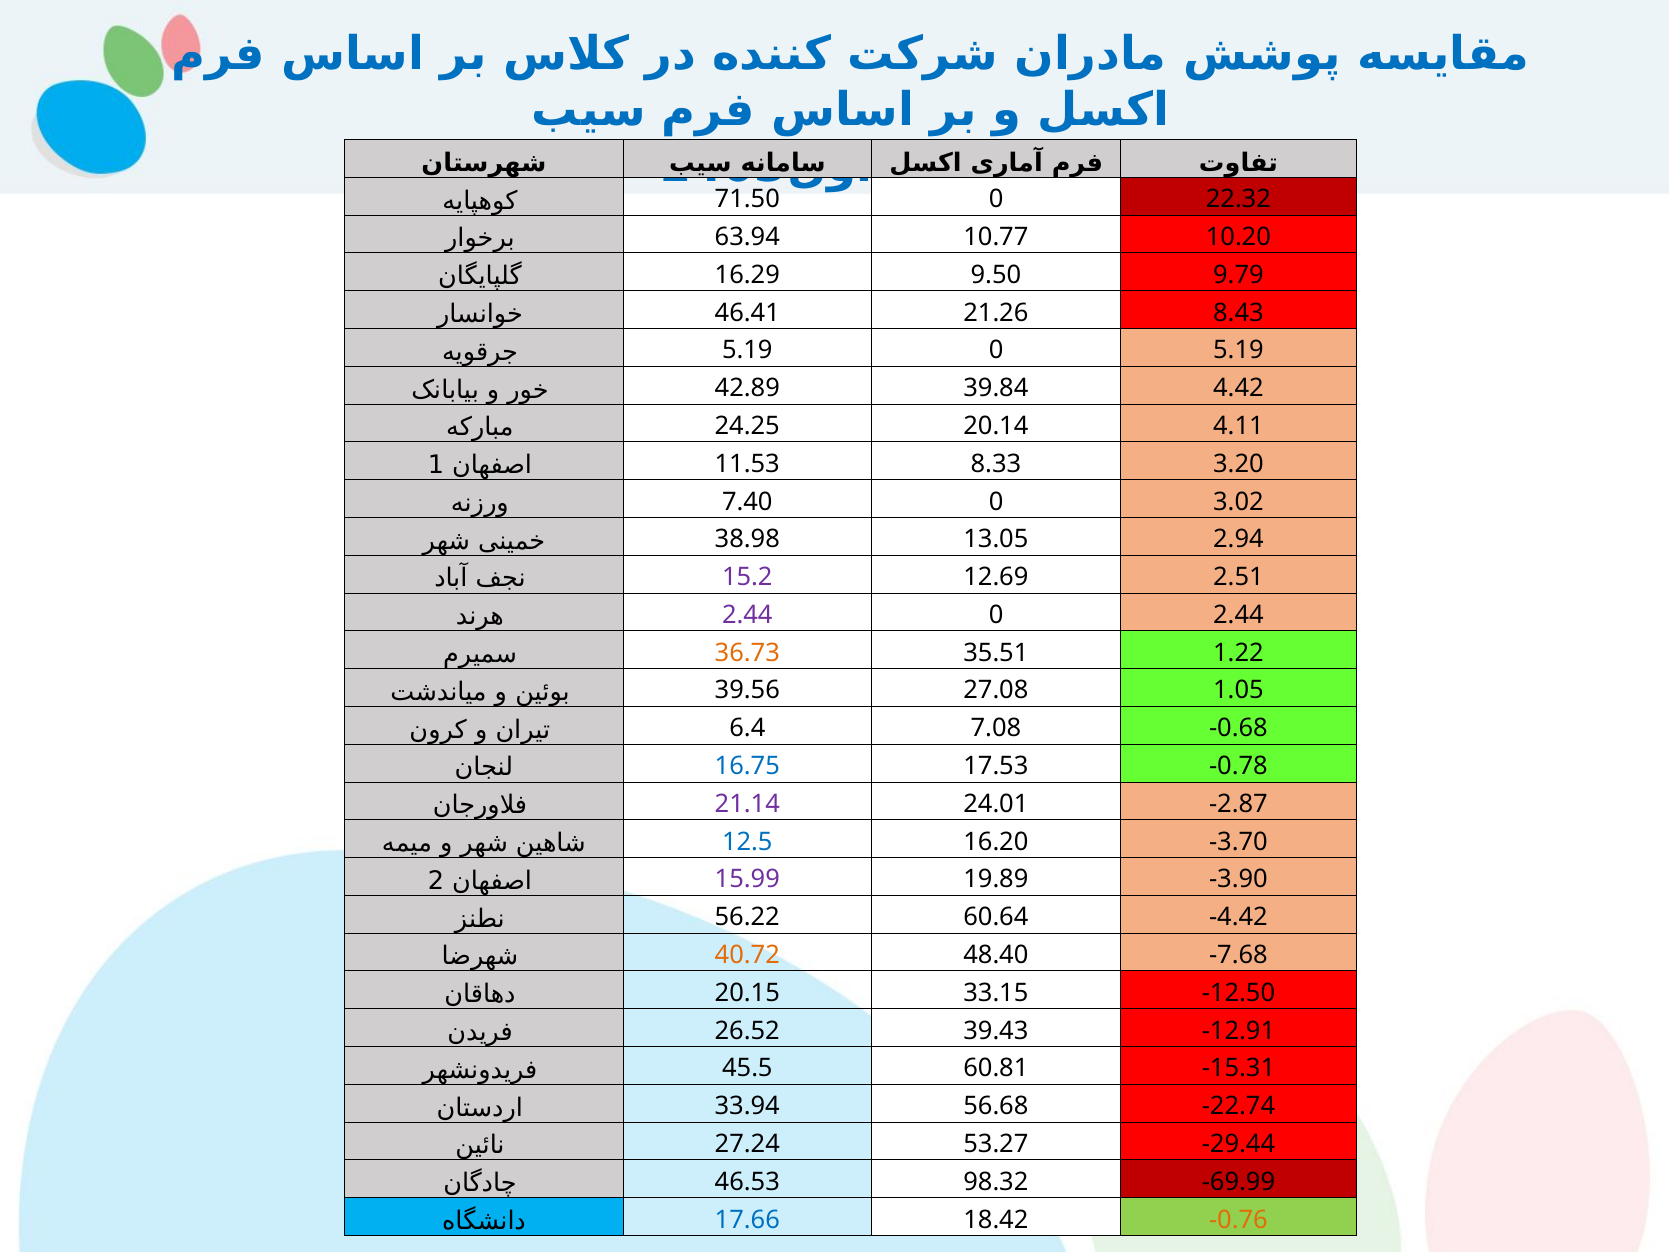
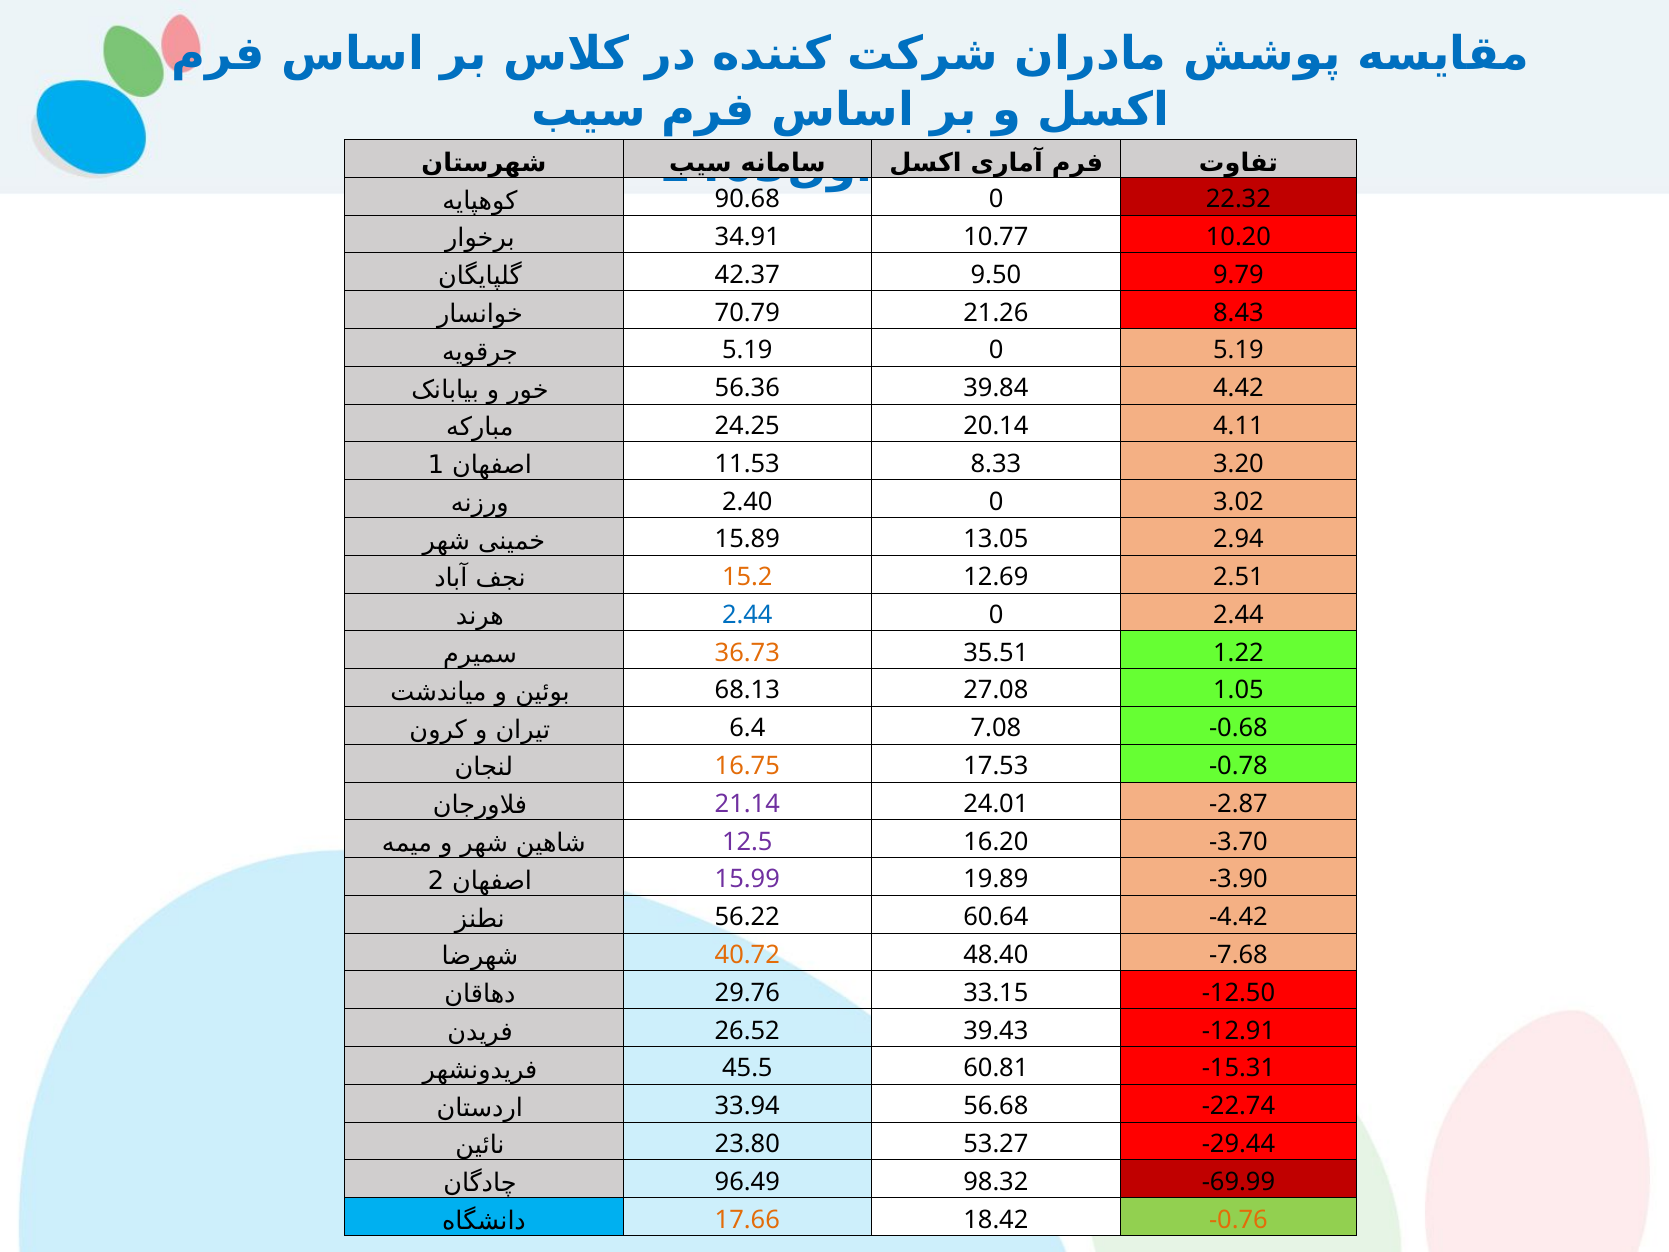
71.50: 71.50 -> 90.68
63.94: 63.94 -> 34.91
16.29: 16.29 -> 42.37
46.41: 46.41 -> 70.79
42.89: 42.89 -> 56.36
7.40: 7.40 -> 2.40
38.98: 38.98 -> 15.89
15.2 colour: purple -> orange
2.44 at (747, 615) colour: purple -> blue
39.56: 39.56 -> 68.13
16.75 colour: blue -> orange
12.5 colour: blue -> purple
20.15: 20.15 -> 29.76
27.24: 27.24 -> 23.80
46.53: 46.53 -> 96.49
17.66 colour: blue -> orange
